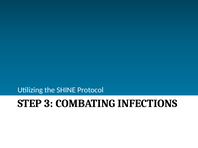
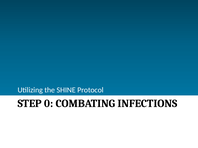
3: 3 -> 0
